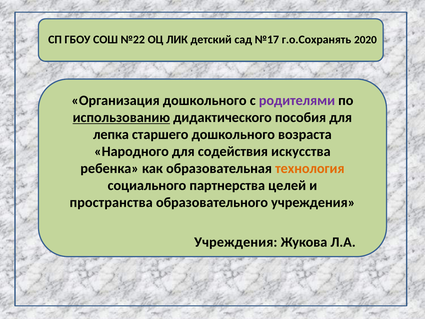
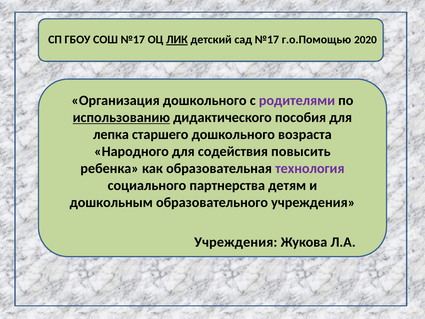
СОШ №22: №22 -> №17
ЛИК underline: none -> present
г.о.Сохранять: г.о.Сохранять -> г.о.Помощью
искусства: искусства -> повысить
технология colour: orange -> purple
целей: целей -> детям
пространства: пространства -> дошкольным
